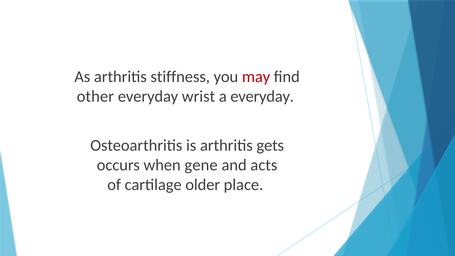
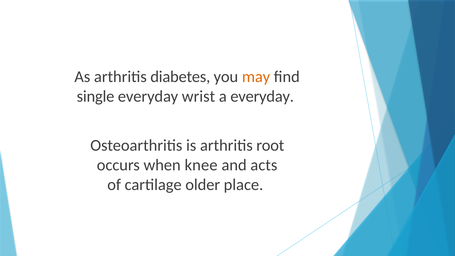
stiffness: stiffness -> diabetes
may colour: red -> orange
other: other -> single
gets: gets -> root
gene: gene -> knee
